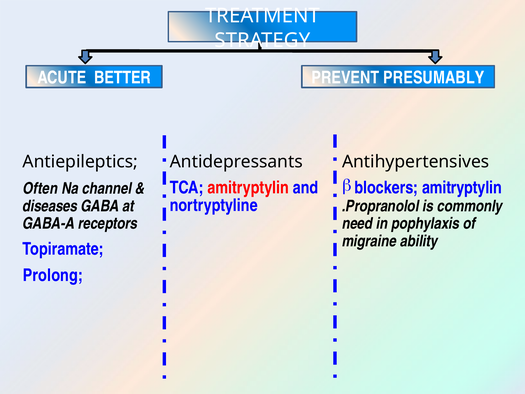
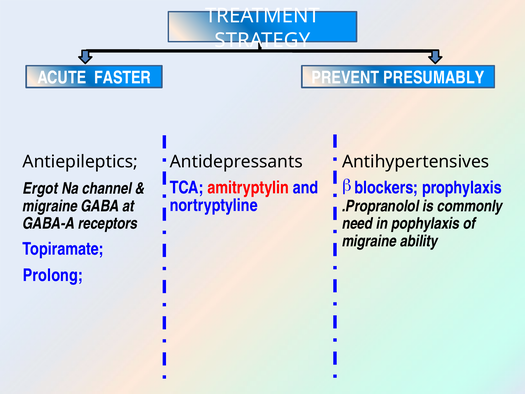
BETTER: BETTER -> FASTER
blockers amitryptylin: amitryptylin -> prophylaxis
Often: Often -> Ergot
diseases at (50, 206): diseases -> migraine
